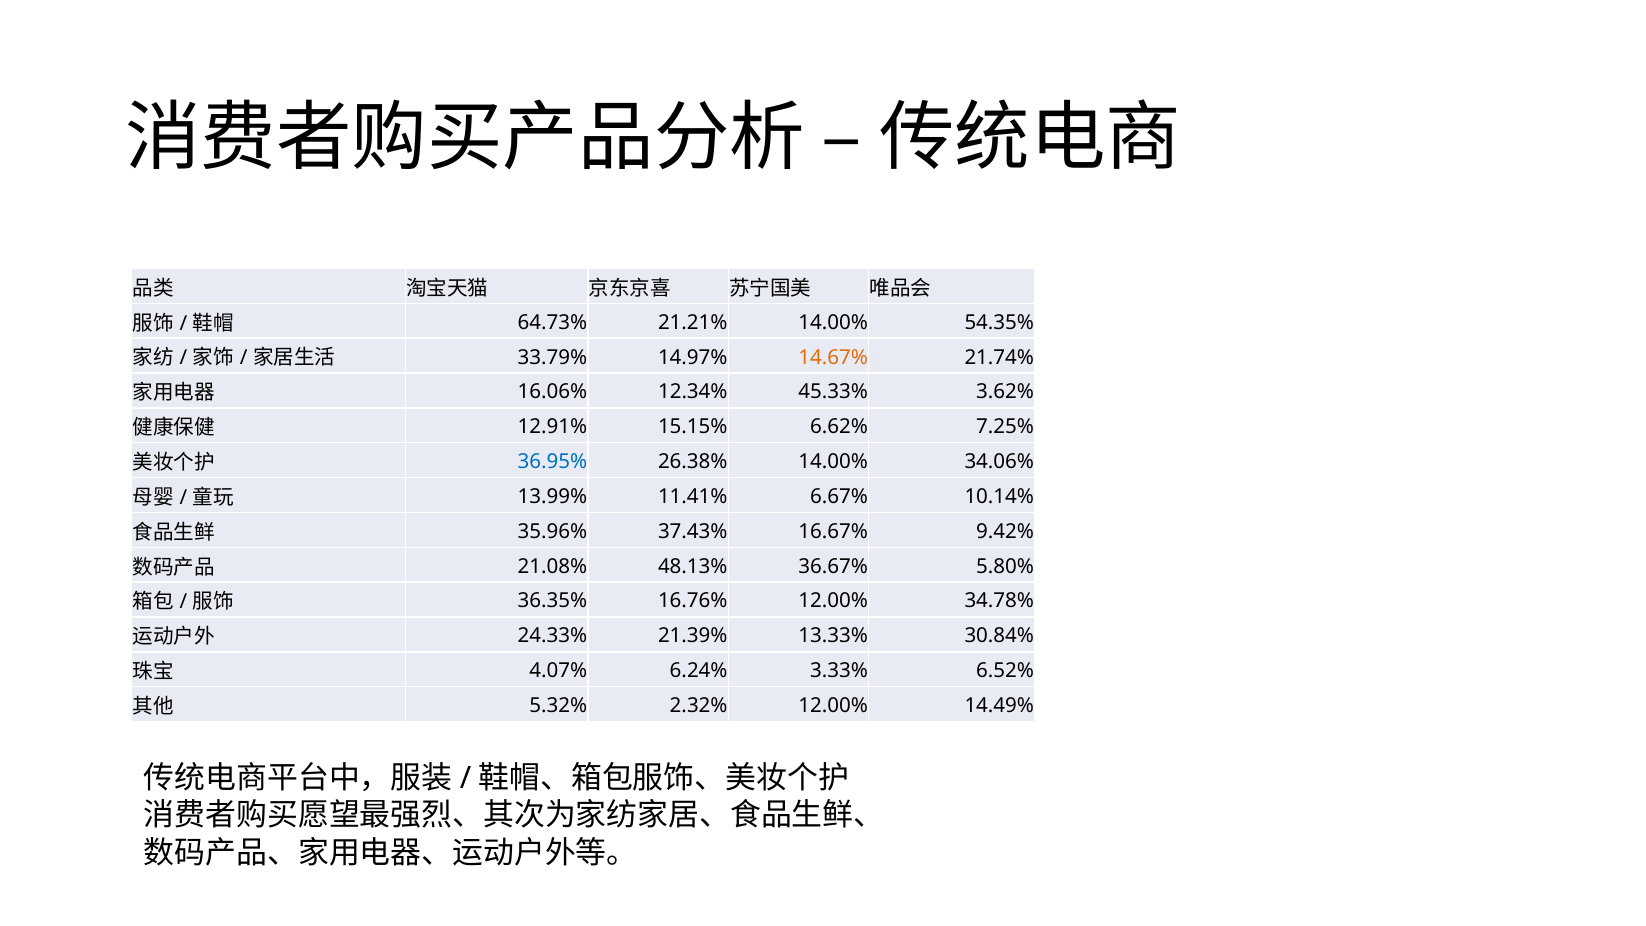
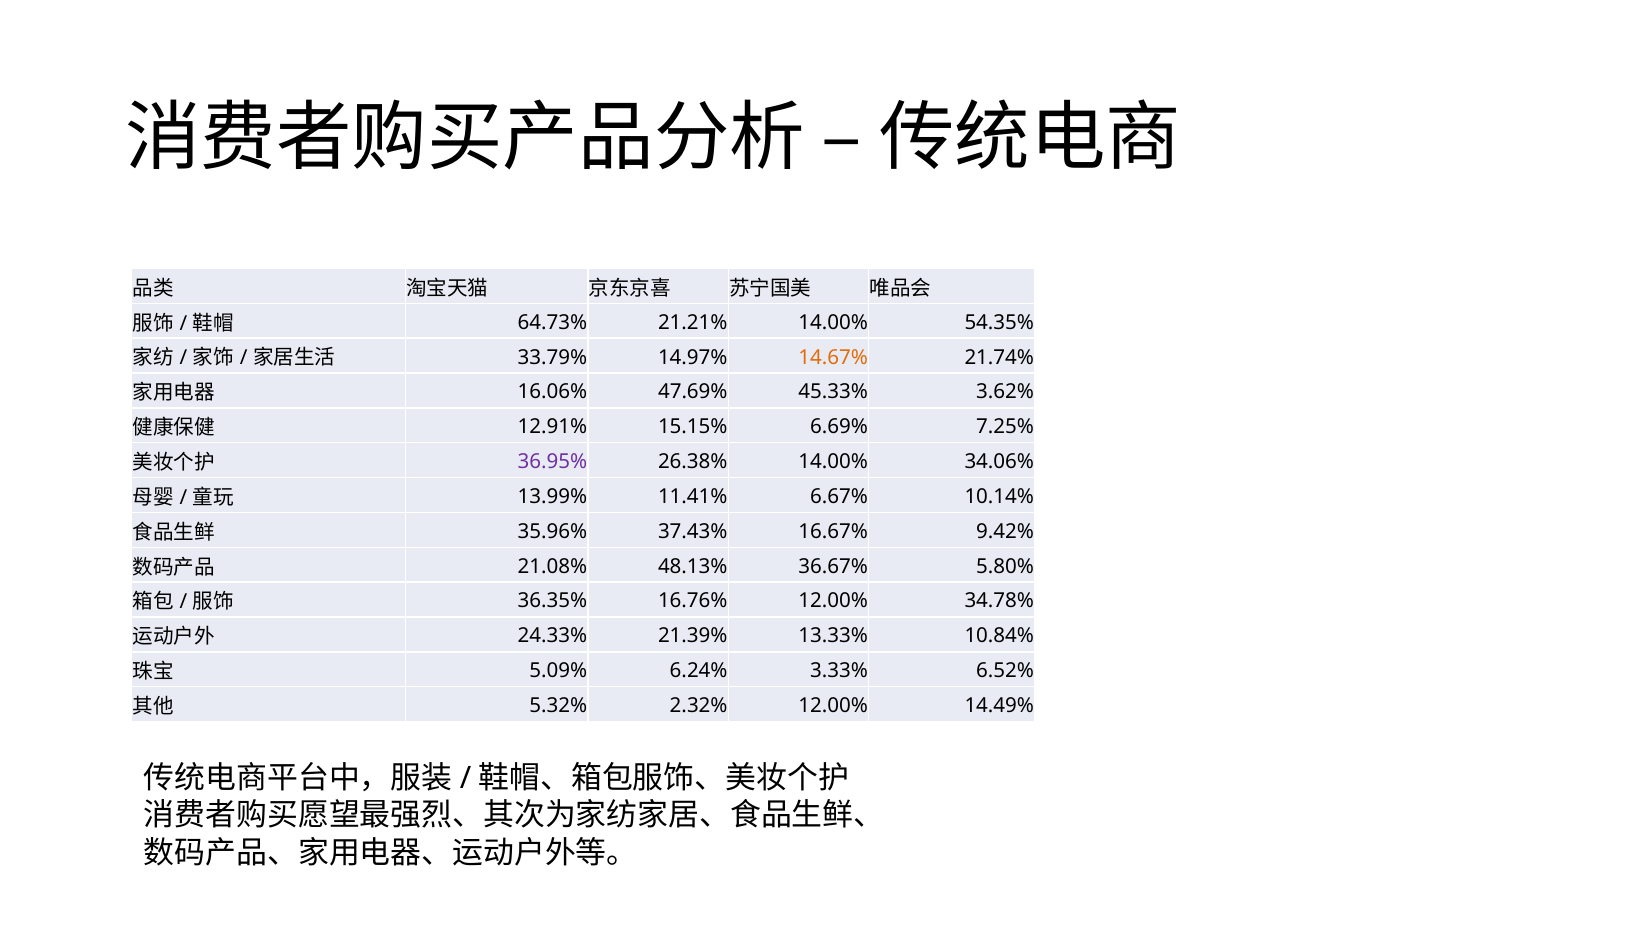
12.34%: 12.34% -> 47.69%
6.62%: 6.62% -> 6.69%
36.95% colour: blue -> purple
30.84%: 30.84% -> 10.84%
4.07%: 4.07% -> 5.09%
